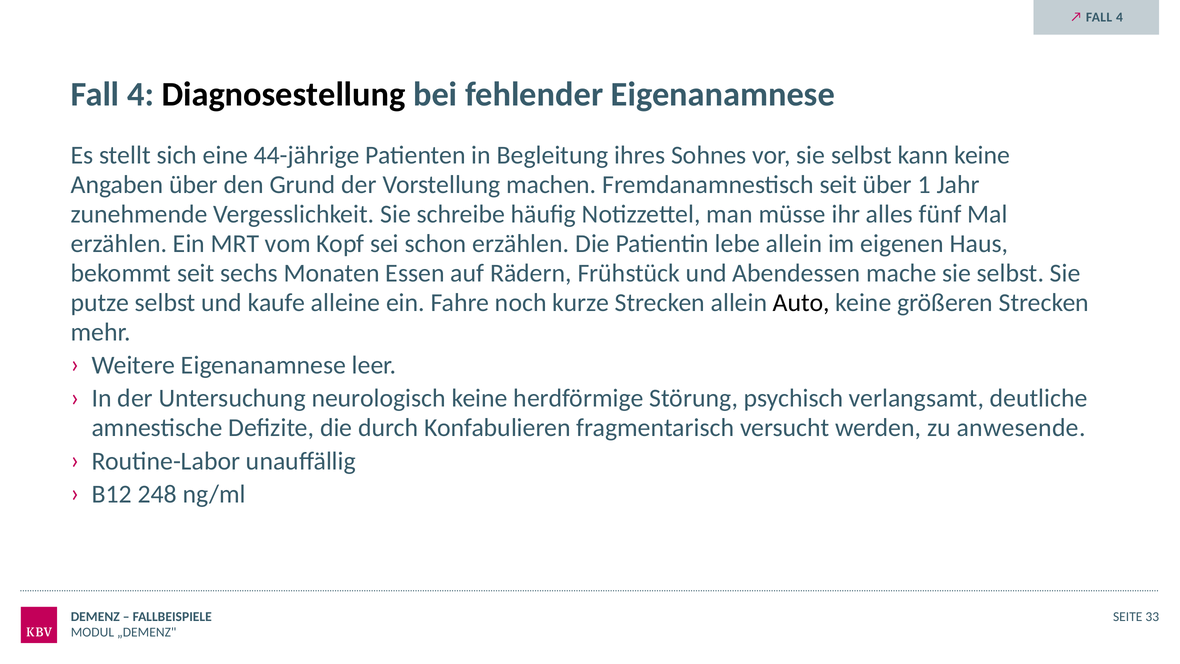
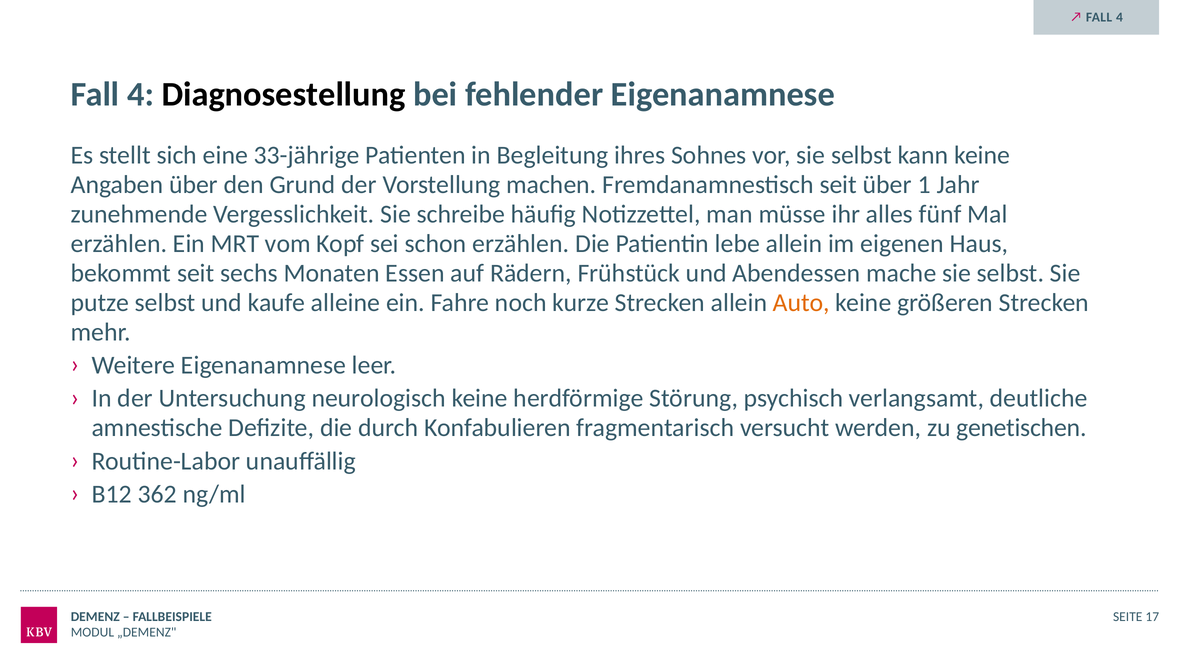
44-jährige: 44-jährige -> 33-jährige
Auto colour: black -> orange
anwesende: anwesende -> genetischen
248: 248 -> 362
33: 33 -> 17
